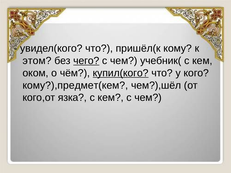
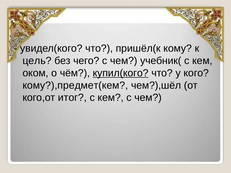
этом: этом -> цель
чего underline: present -> none
язка: язка -> итог
